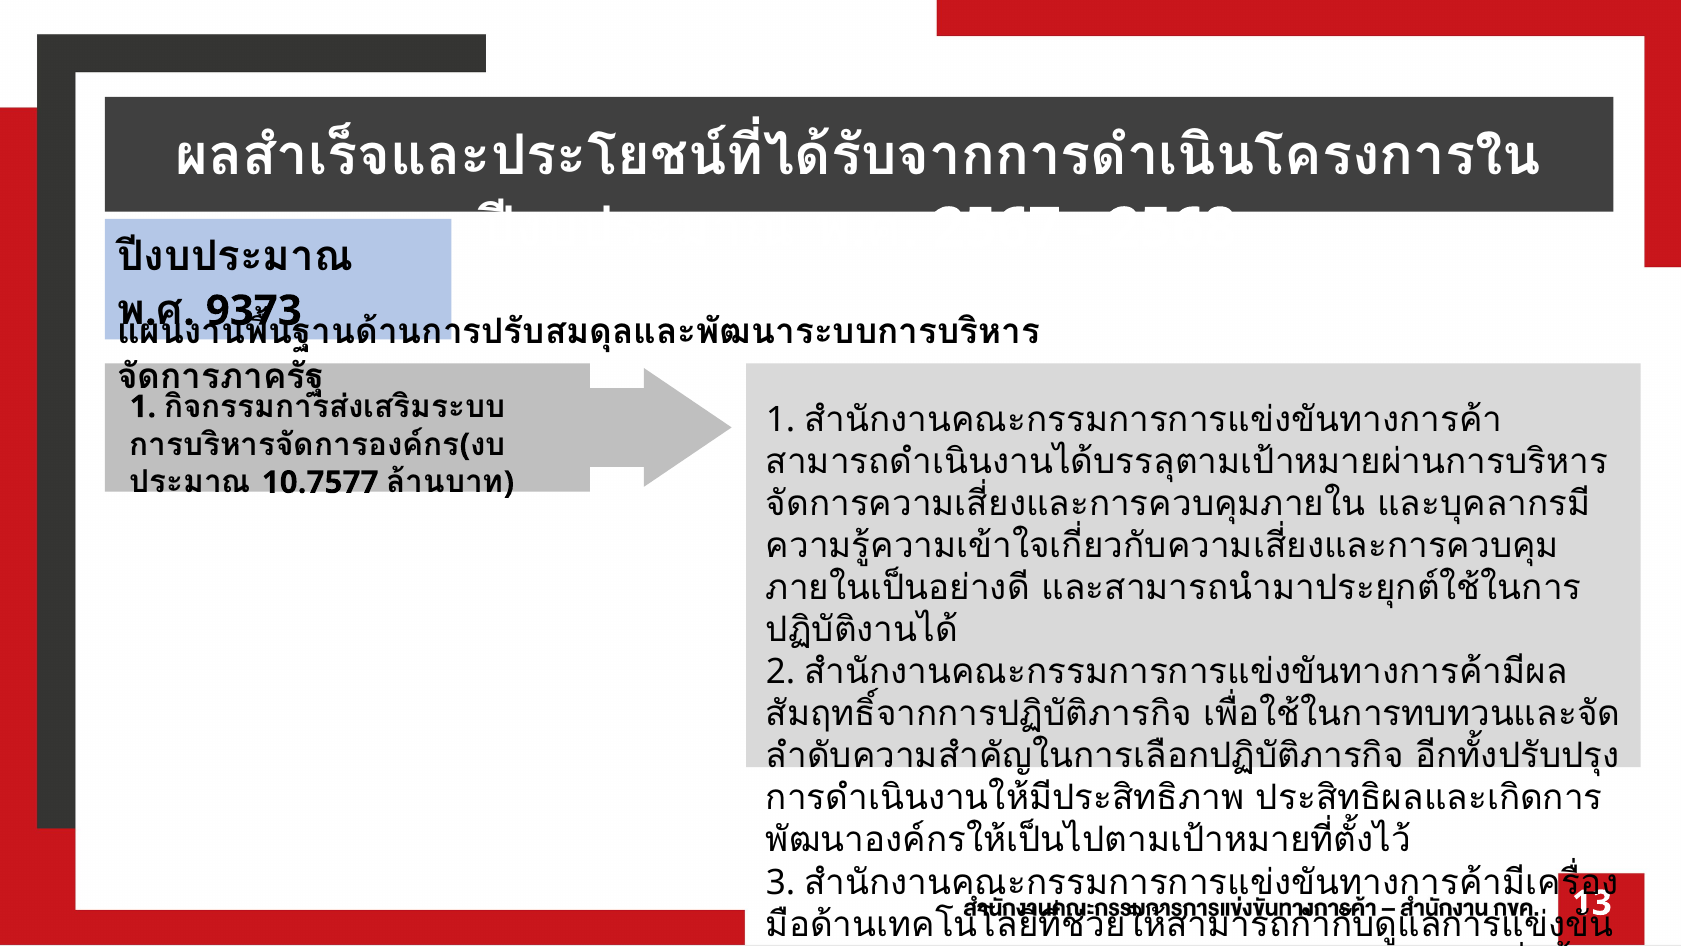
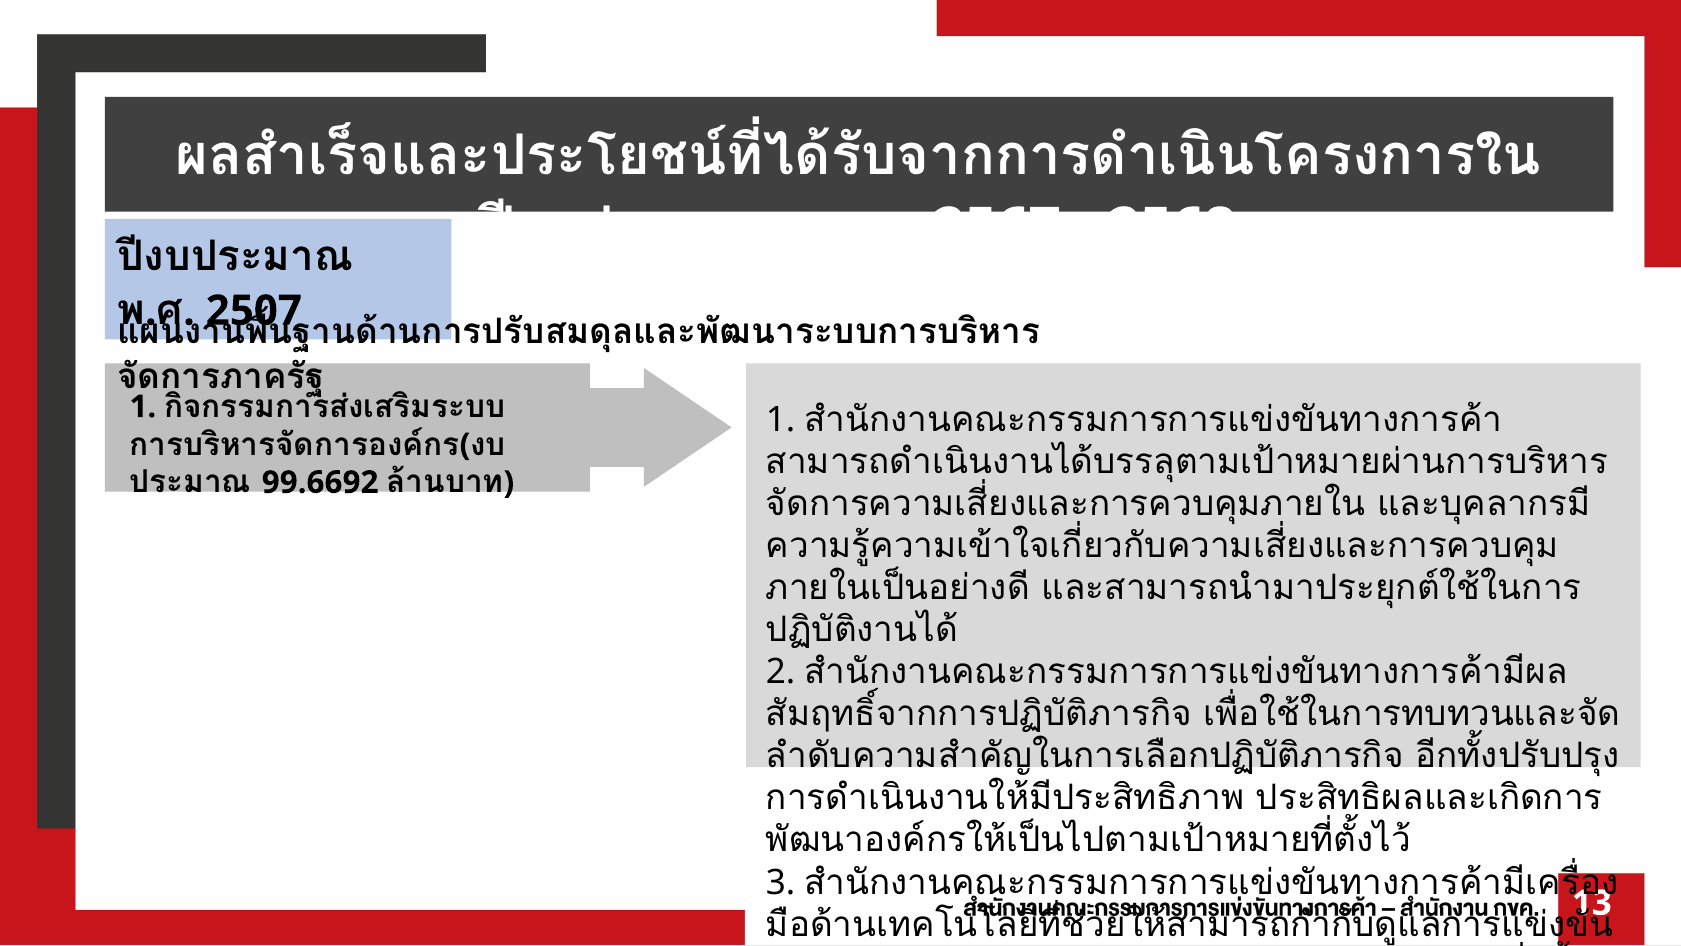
9373: 9373 -> 2507
10.7577: 10.7577 -> 99.6692
